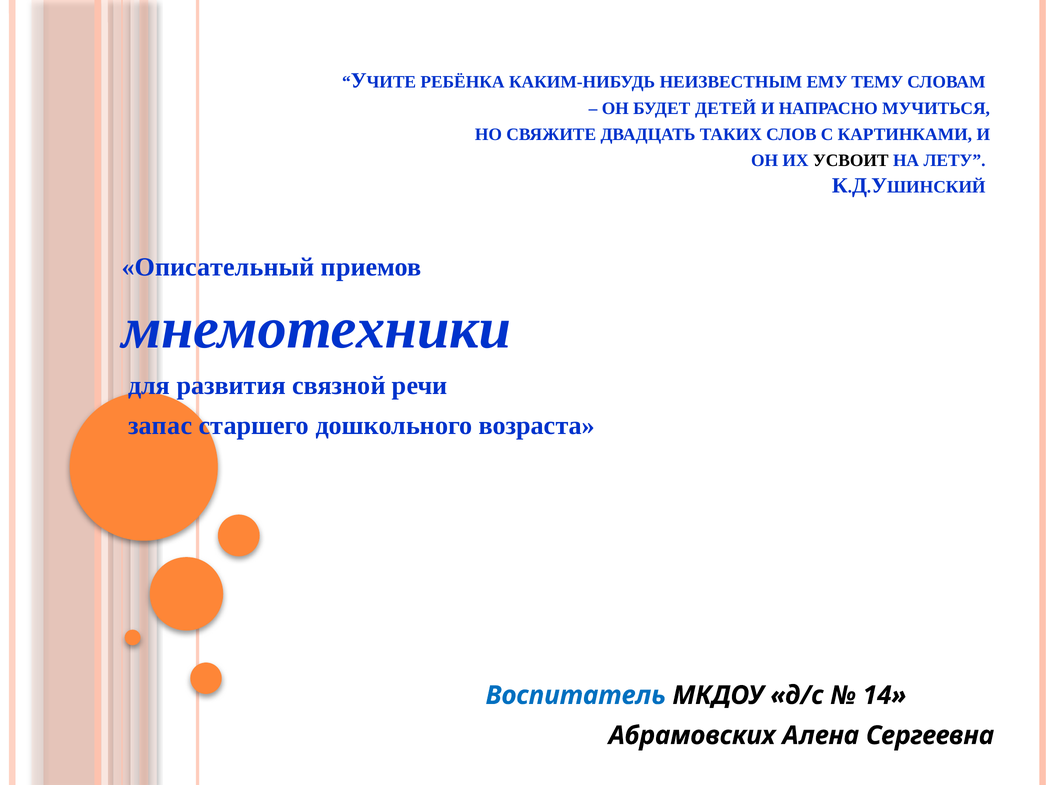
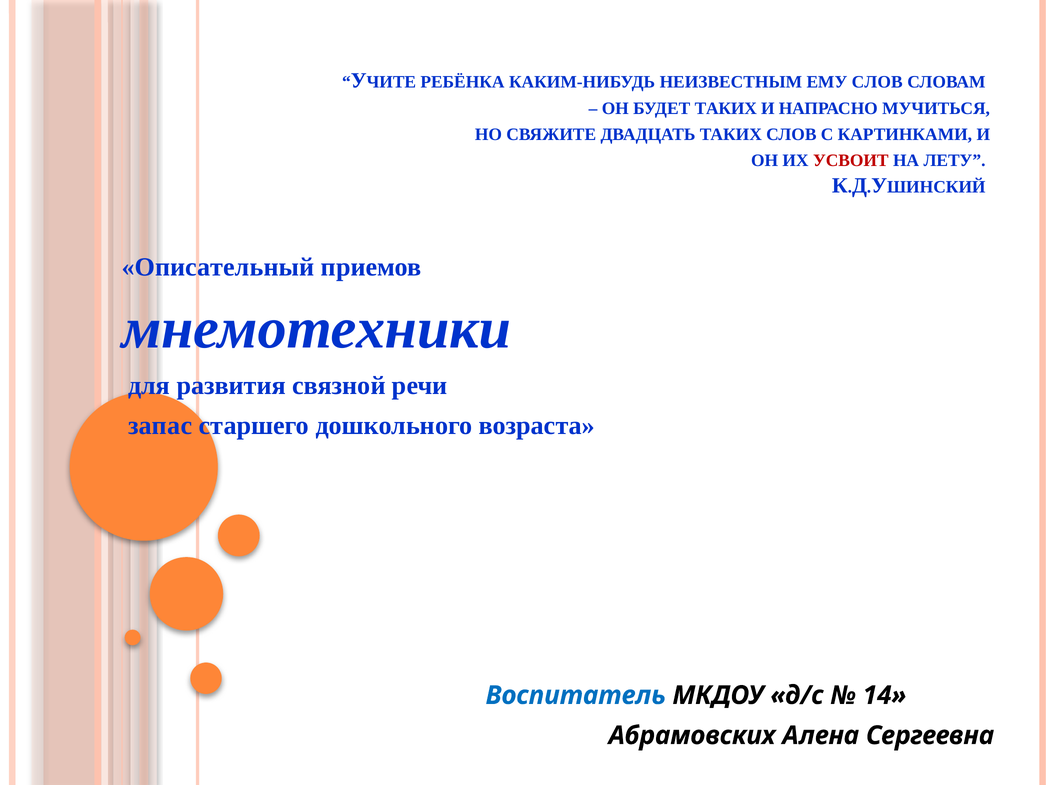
ЕМУ ТЕМУ: ТЕМУ -> СЛОВ
БУДЕТ ДЕТЕЙ: ДЕТЕЙ -> ТАКИХ
УСВОИТ colour: black -> red
